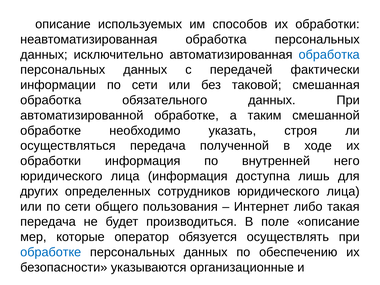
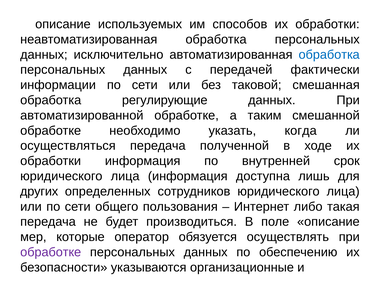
обязательного: обязательного -> регулирующие
строя: строя -> когда
него: него -> срок
обработке at (51, 252) colour: blue -> purple
